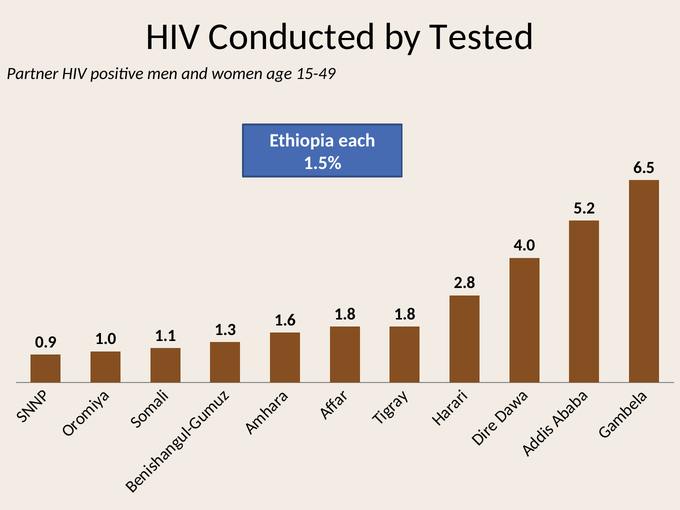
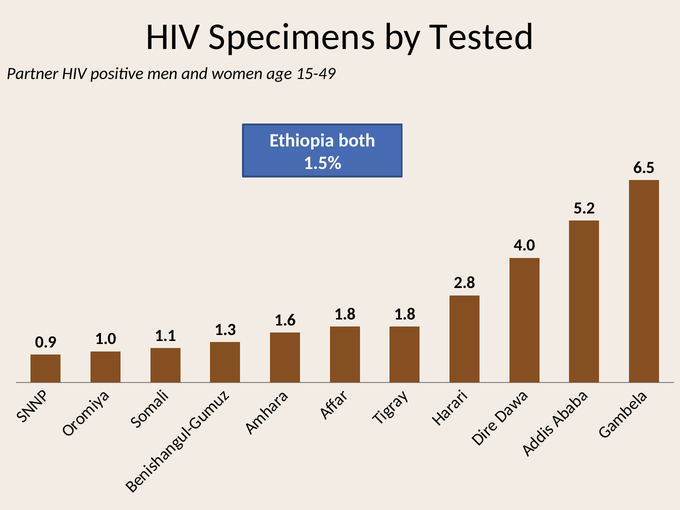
Conducted: Conducted -> Specimens
each: each -> both
